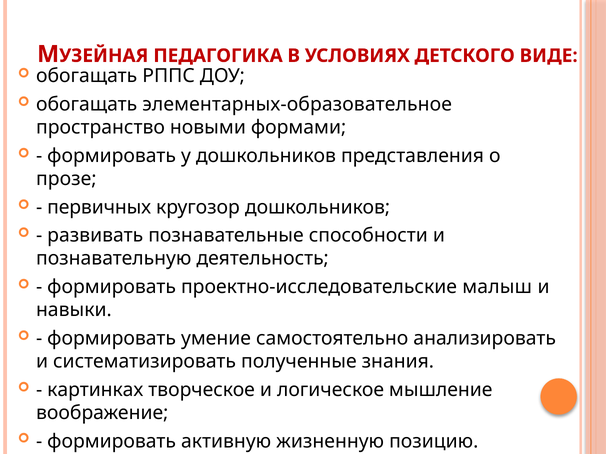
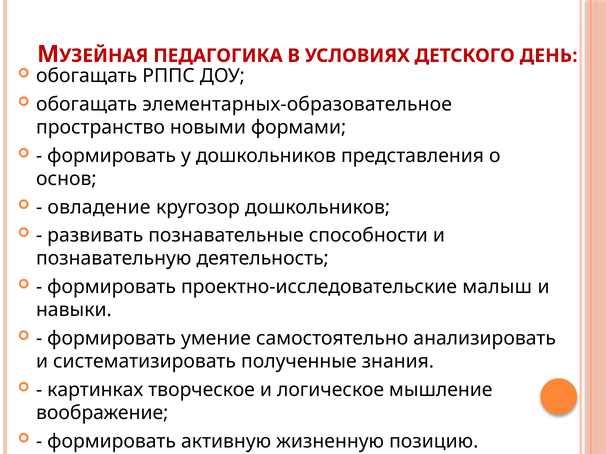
ВИДЕ: ВИДЕ -> ДЕНЬ
прозе: прозе -> основ
первичных: первичных -> овладение
